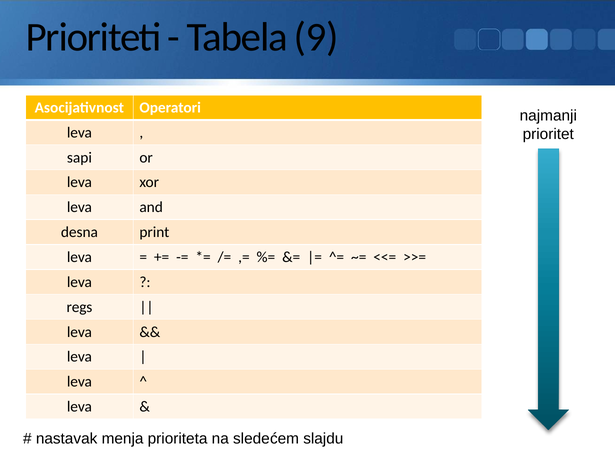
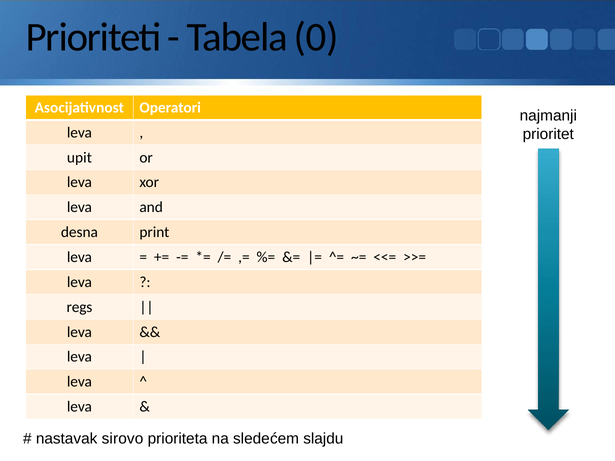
9: 9 -> 0
sapi: sapi -> upit
menja: menja -> sirovo
